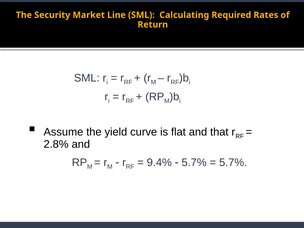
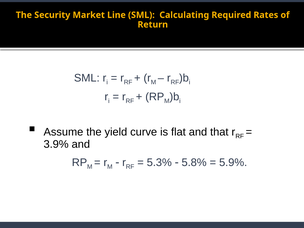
2.8%: 2.8% -> 3.9%
9.4%: 9.4% -> 5.3%
5.7% at (194, 163): 5.7% -> 5.8%
5.7% at (233, 163): 5.7% -> 5.9%
